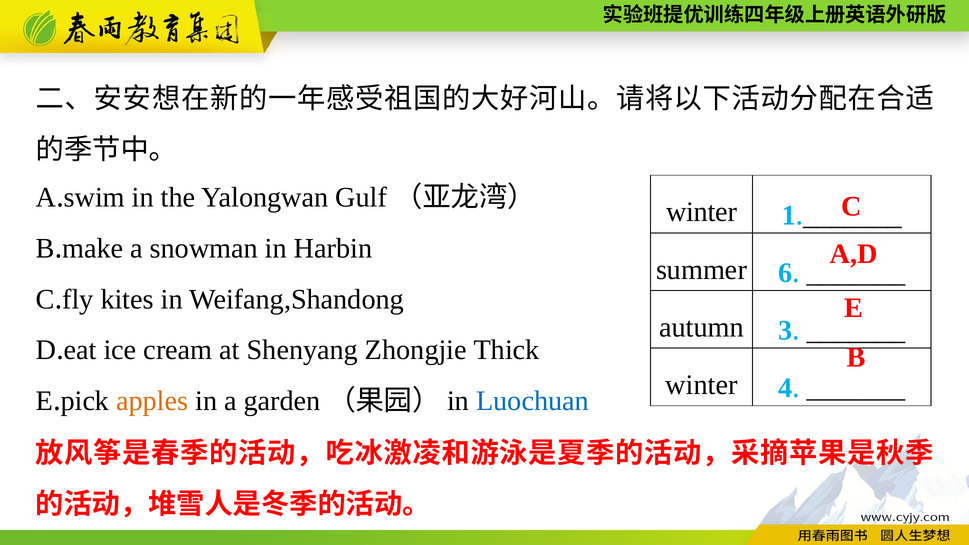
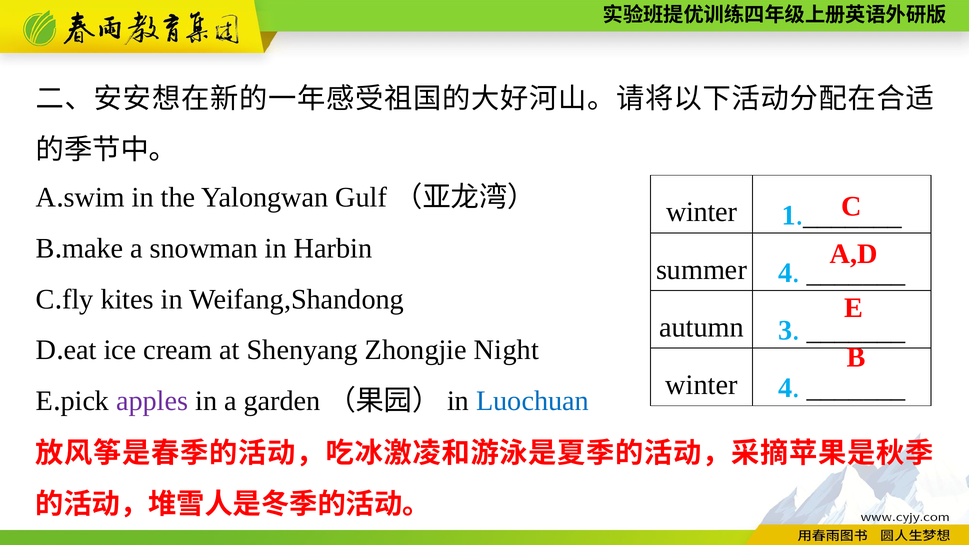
summer 6: 6 -> 4
Thick: Thick -> Night
apples colour: orange -> purple
